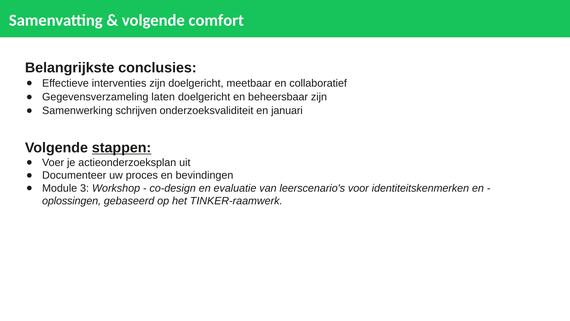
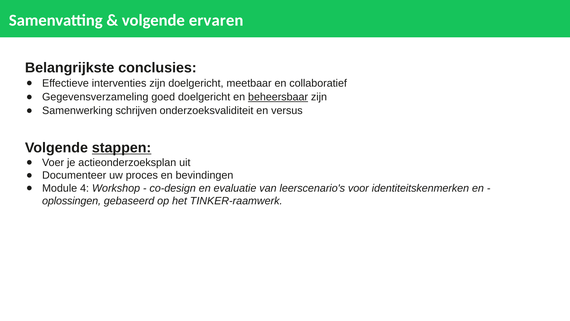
comfort: comfort -> ervaren
laten: laten -> goed
beheersbaar underline: none -> present
januari: januari -> versus
3: 3 -> 4
